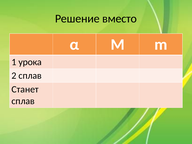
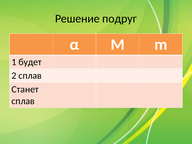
вместо: вместо -> подруг
урока: урока -> будет
